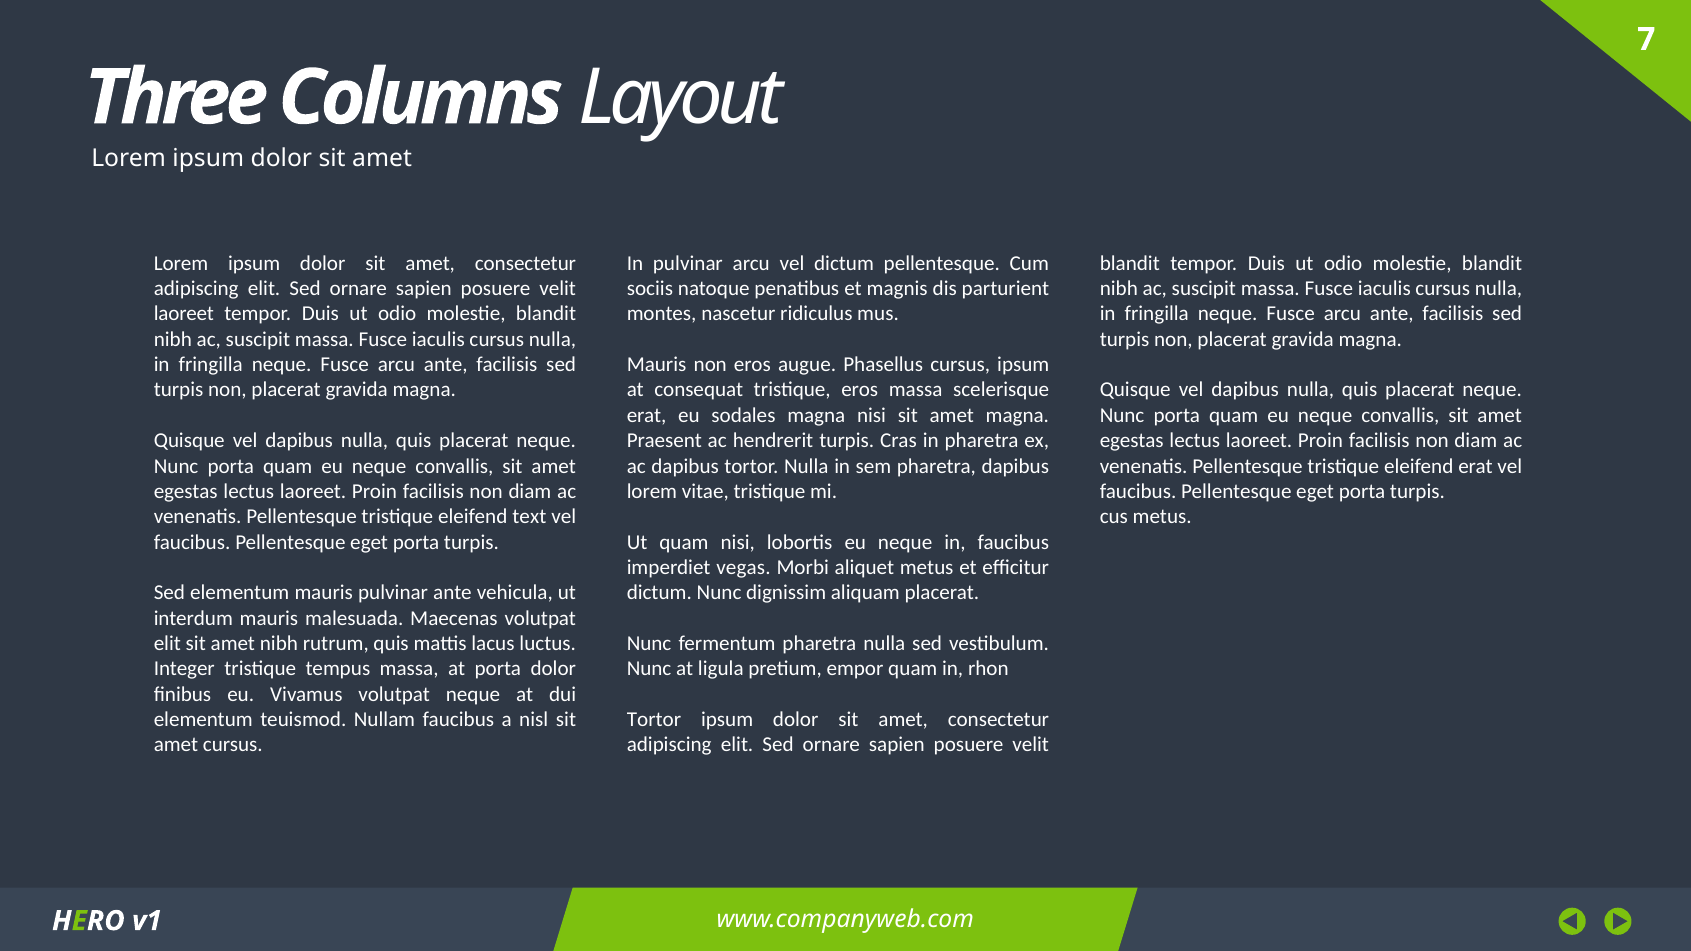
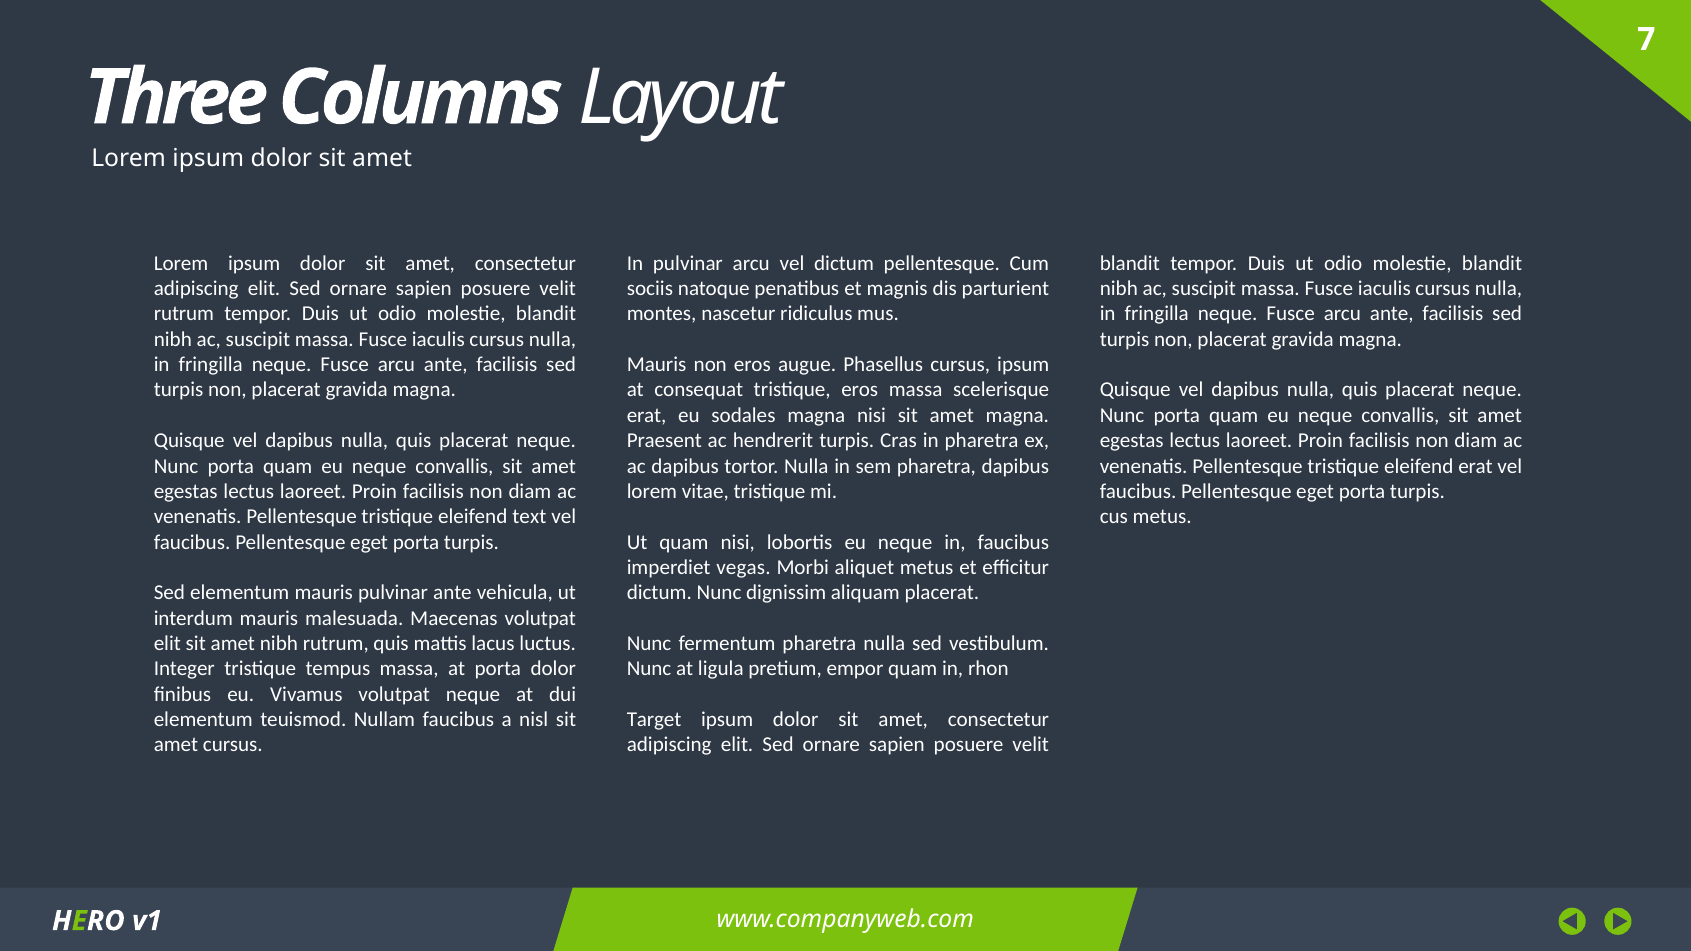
laoreet at (184, 314): laoreet -> rutrum
Tortor at (654, 720): Tortor -> Target
